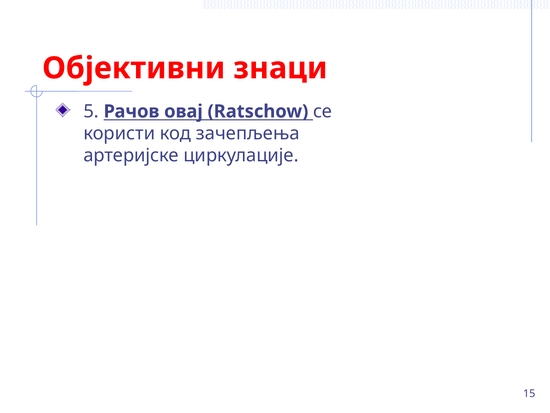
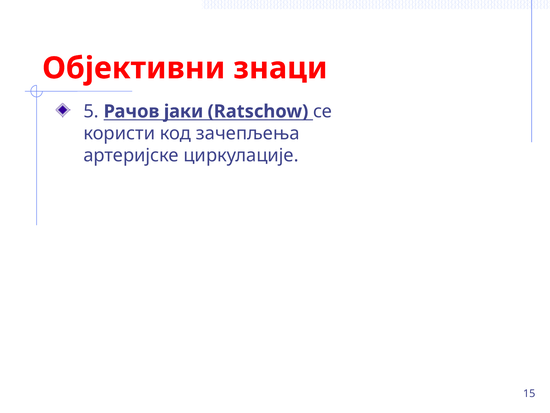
овај: овај -> јаки
